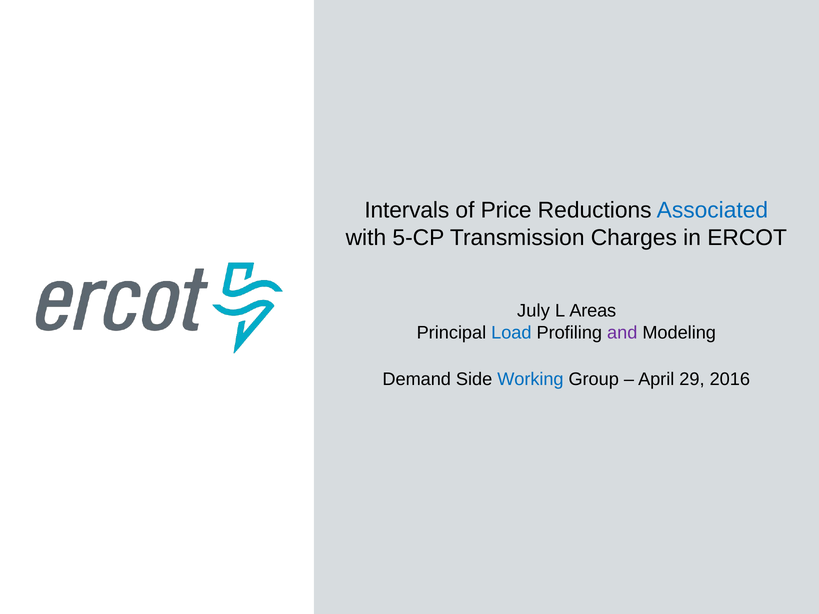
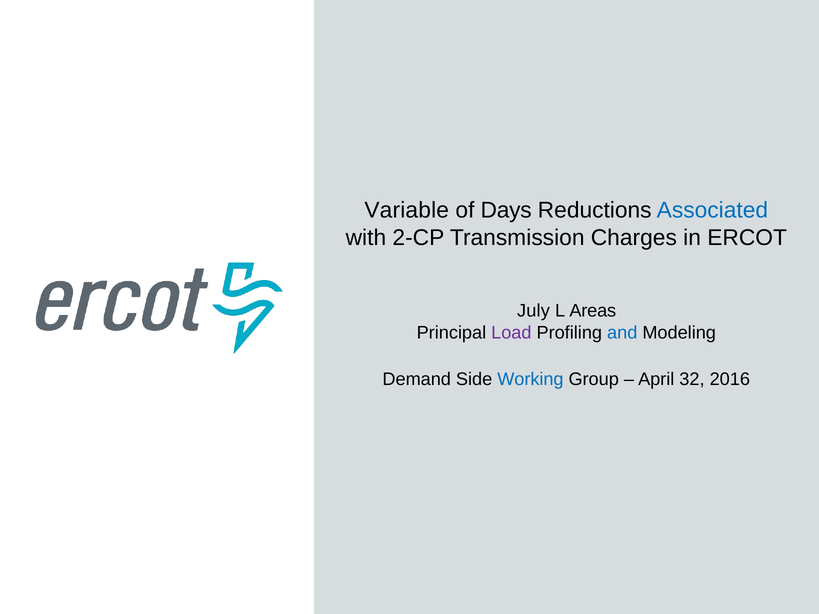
Intervals: Intervals -> Variable
Price: Price -> Days
5-CP: 5-CP -> 2-CP
Load colour: blue -> purple
and colour: purple -> blue
29: 29 -> 32
